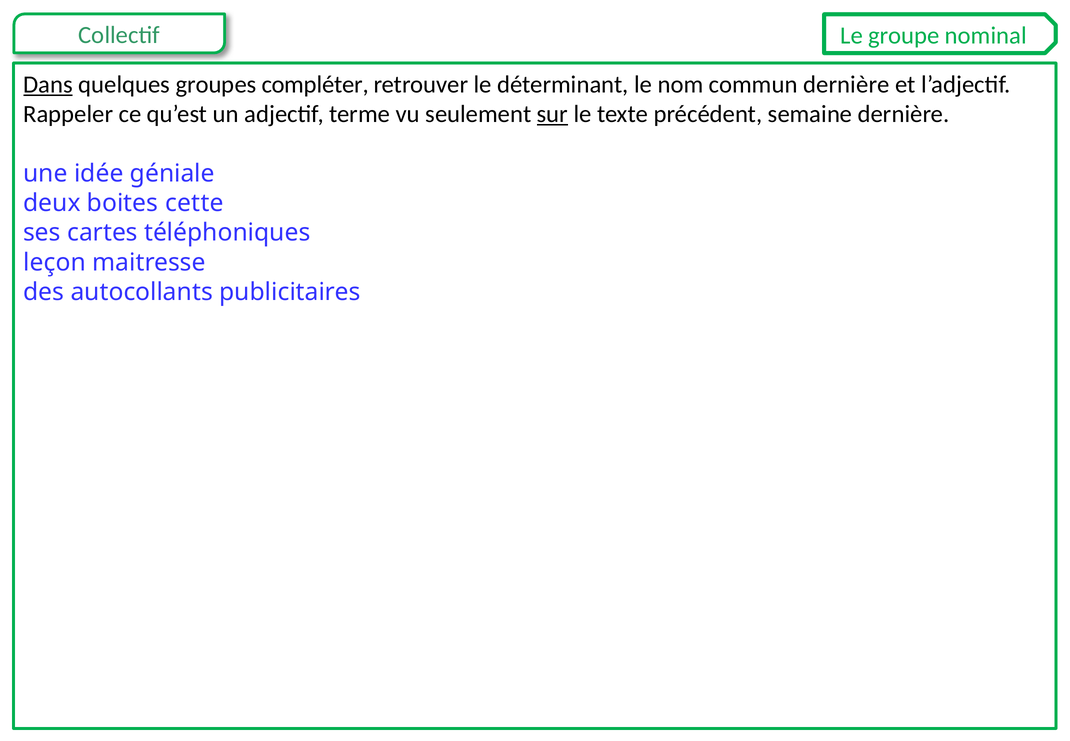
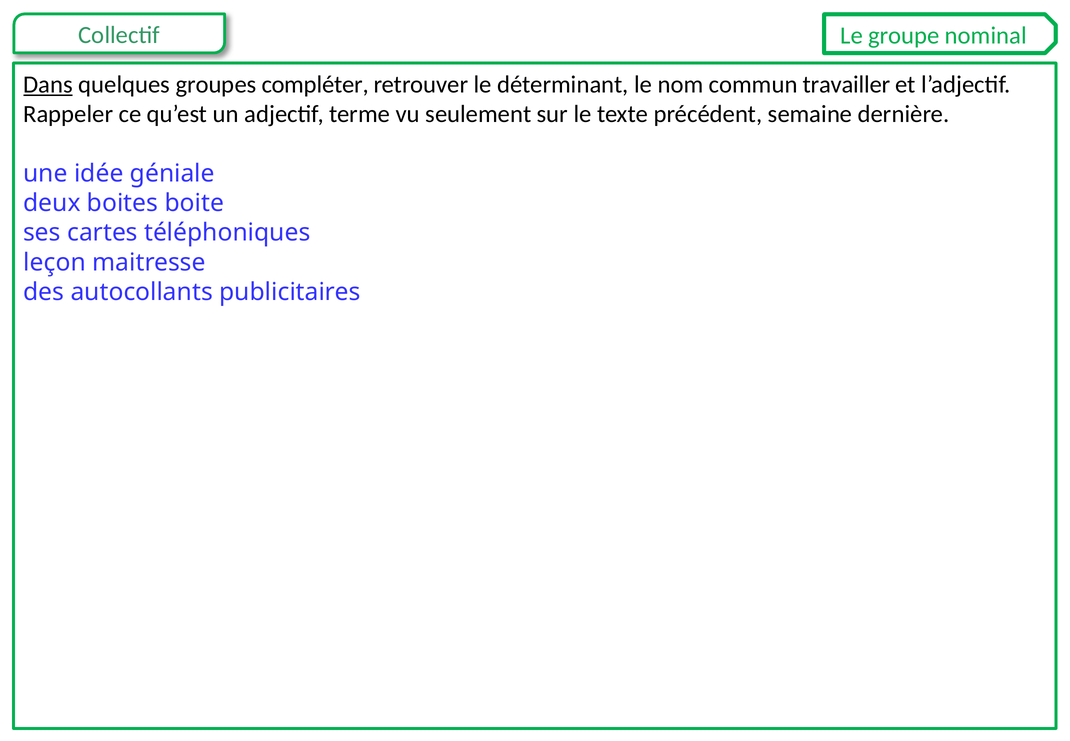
commun dernière: dernière -> travailler
sur underline: present -> none
cette: cette -> boite
